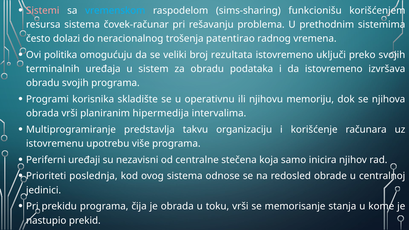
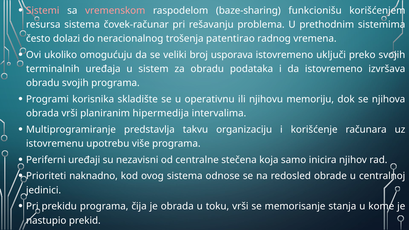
vremenskom colour: light blue -> pink
sims-sharing: sims-sharing -> baze-sharing
politika: politika -> ukoliko
rezultata: rezultata -> usporava
poslednja: poslednja -> naknadno
